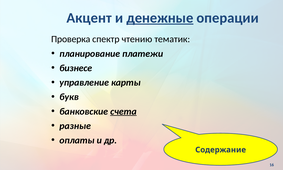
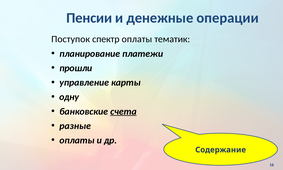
Акцент: Акцент -> Пенсии
денежные underline: present -> none
Проверка: Проверка -> Поступок
спектр чтению: чтению -> оплаты
бизнесе: бизнесе -> прошли
букв: букв -> одну
